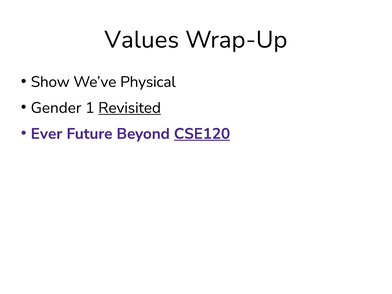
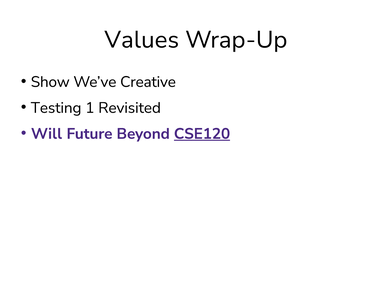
Physical: Physical -> Creative
Gender: Gender -> Testing
Revisited underline: present -> none
Ever: Ever -> Will
